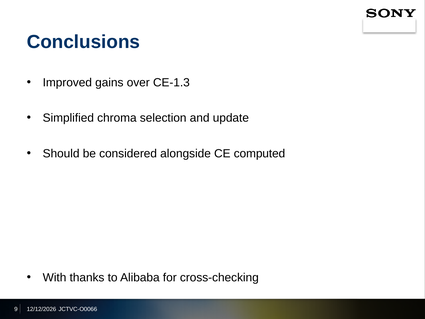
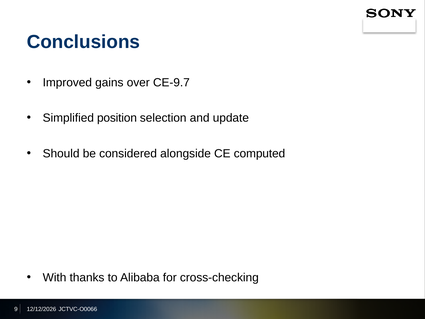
CE-1.3: CE-1.3 -> CE-9.7
chroma: chroma -> position
